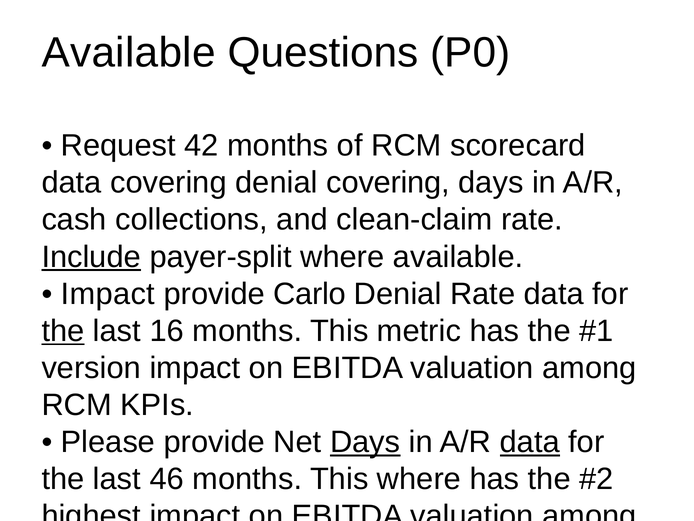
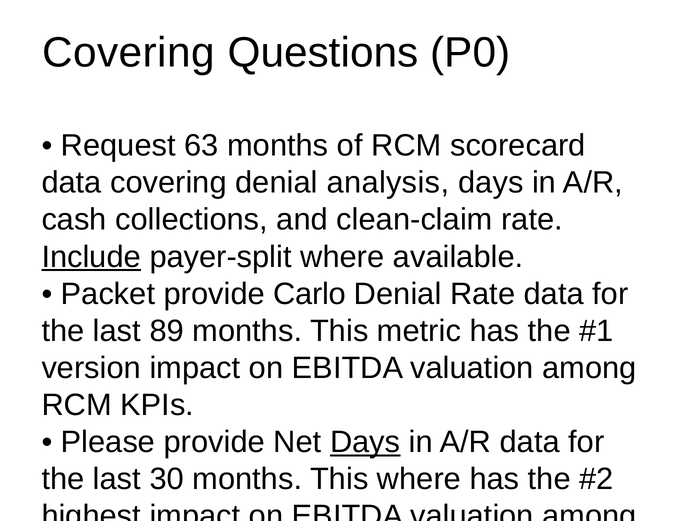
Available at (129, 53): Available -> Covering
42: 42 -> 63
denial covering: covering -> analysis
Impact at (108, 294): Impact -> Packet
the at (63, 331) underline: present -> none
16: 16 -> 89
data at (530, 442) underline: present -> none
46: 46 -> 30
